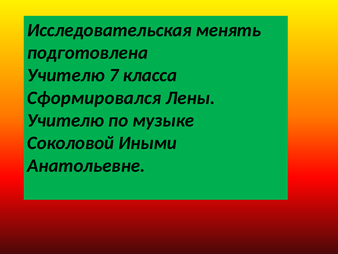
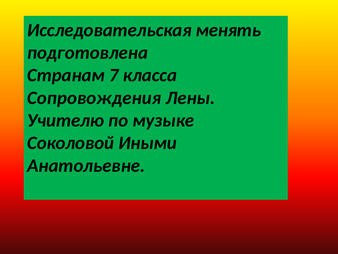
Учителю at (66, 75): Учителю -> Странам
Сформировался: Сформировался -> Сопровождения
